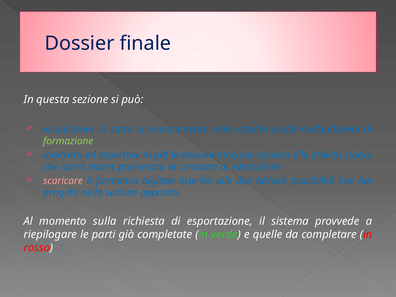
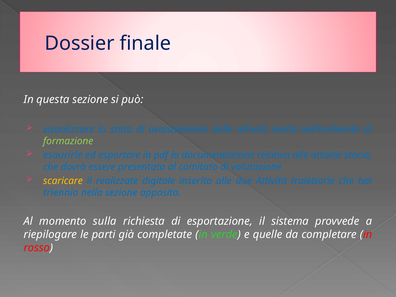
inoltrato: inoltrato -> esaurirle
scaricare colour: pink -> yellow
formativo: formativo -> realizzate
possibilità: possibilità -> traiettorie
progetti: progetti -> triennio
